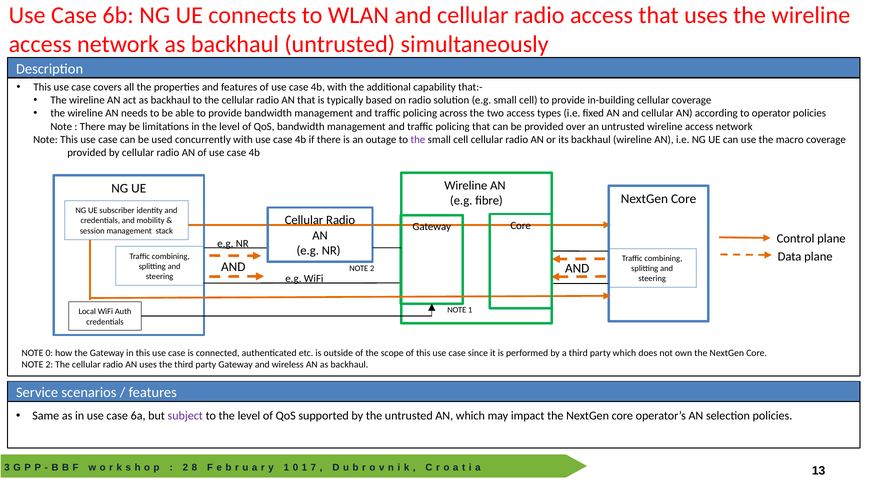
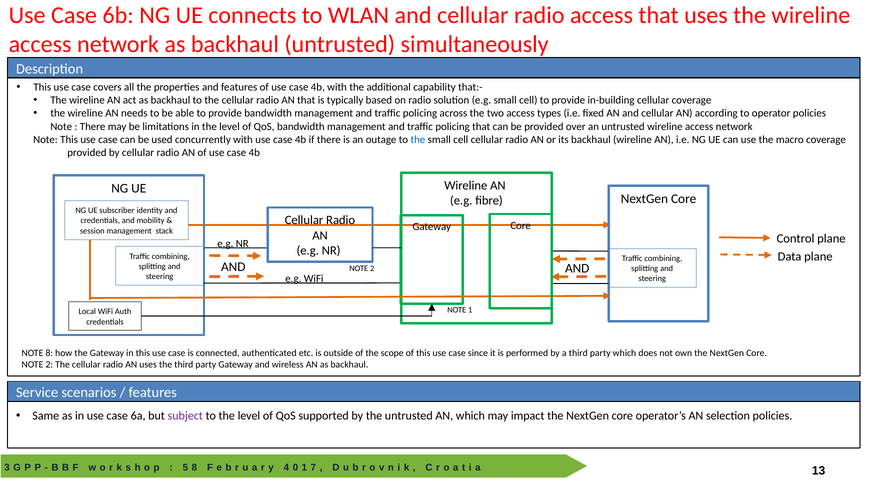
the at (418, 139) colour: purple -> blue
NOTE 0: 0 -> 8
2 at (185, 468): 2 -> 5
1 at (286, 468): 1 -> 4
